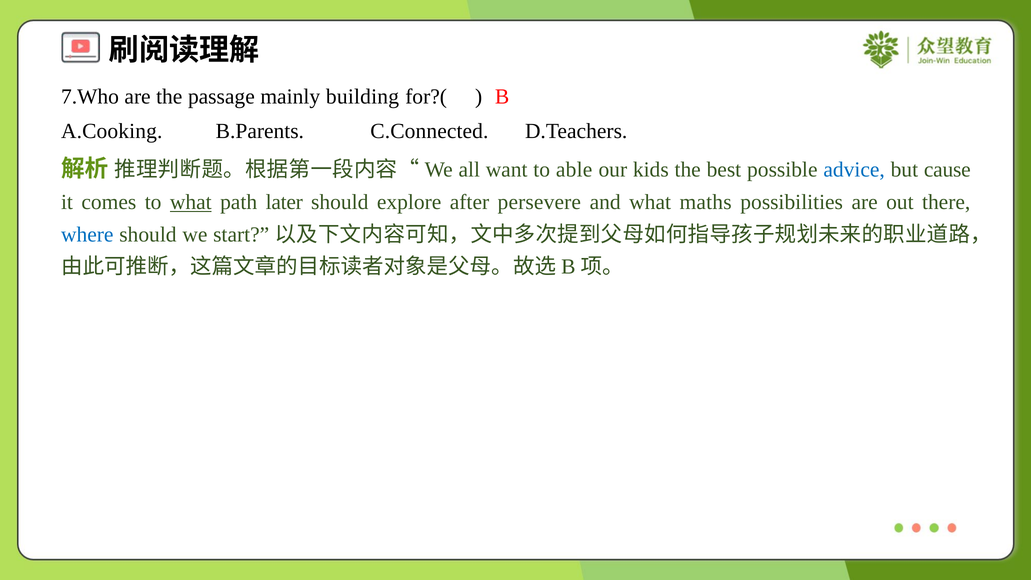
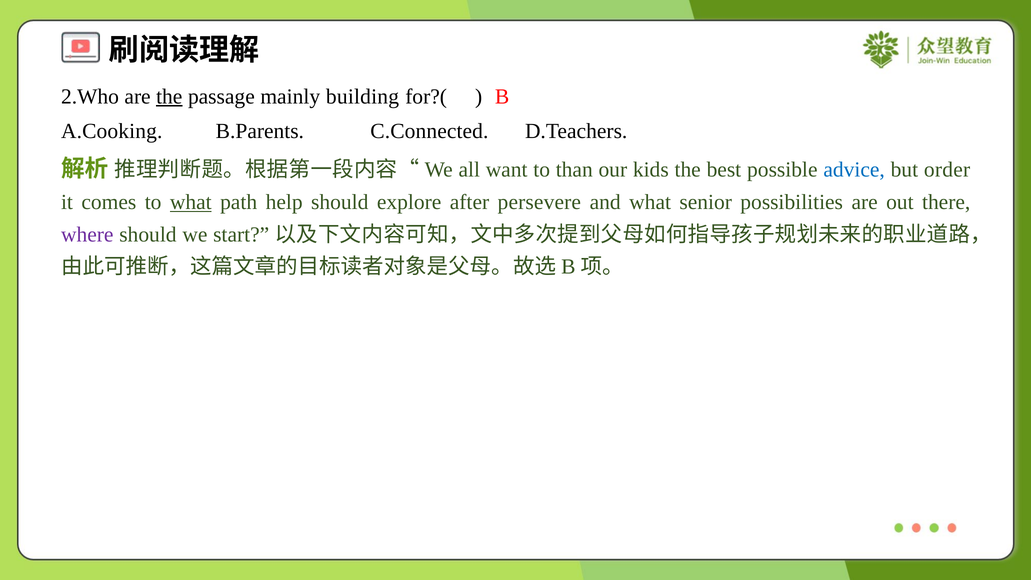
7.Who: 7.Who -> 2.Who
the at (169, 97) underline: none -> present
able: able -> than
cause: cause -> order
later: later -> help
maths: maths -> senior
where colour: blue -> purple
